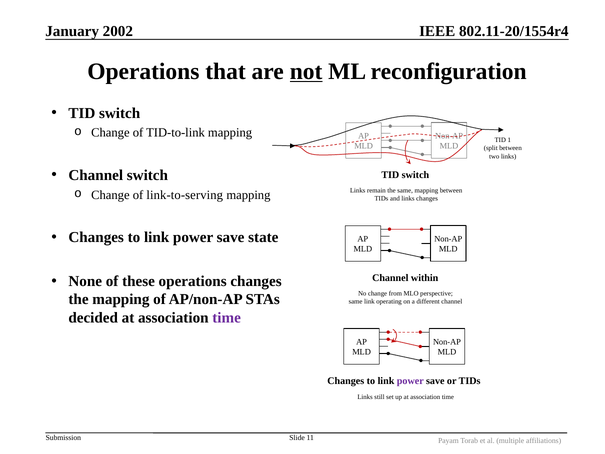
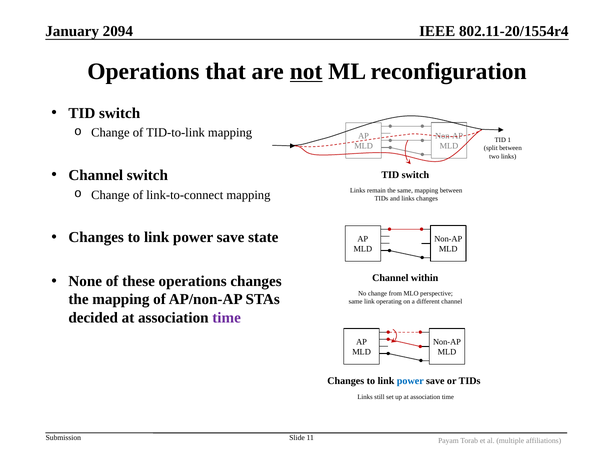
2002: 2002 -> 2094
link-to-serving: link-to-serving -> link-to-connect
power at (410, 381) colour: purple -> blue
